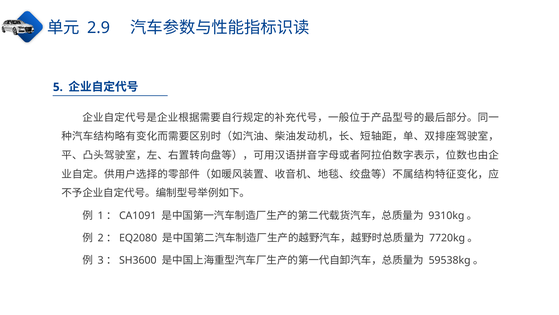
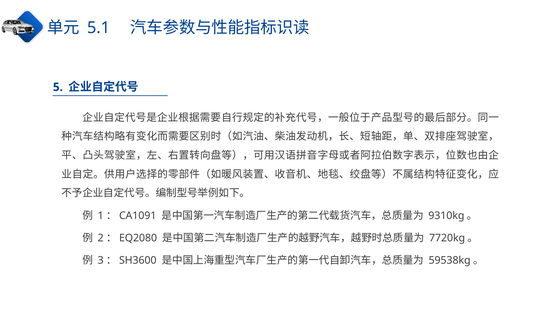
2.9: 2.9 -> 5.1
